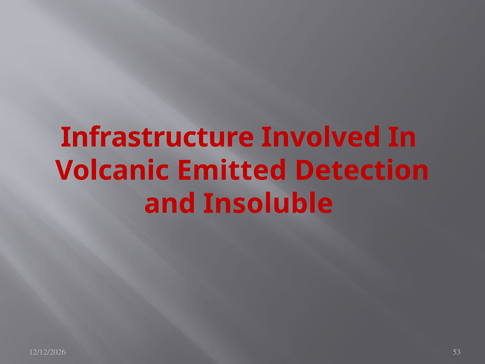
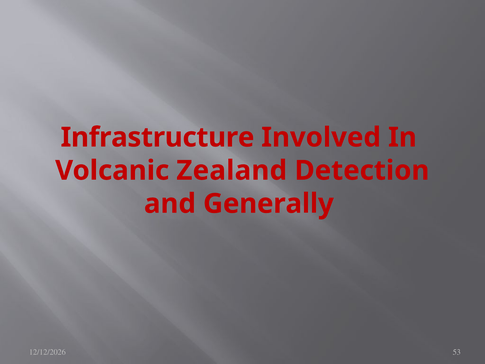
Emitted: Emitted -> Zealand
Insoluble: Insoluble -> Generally
